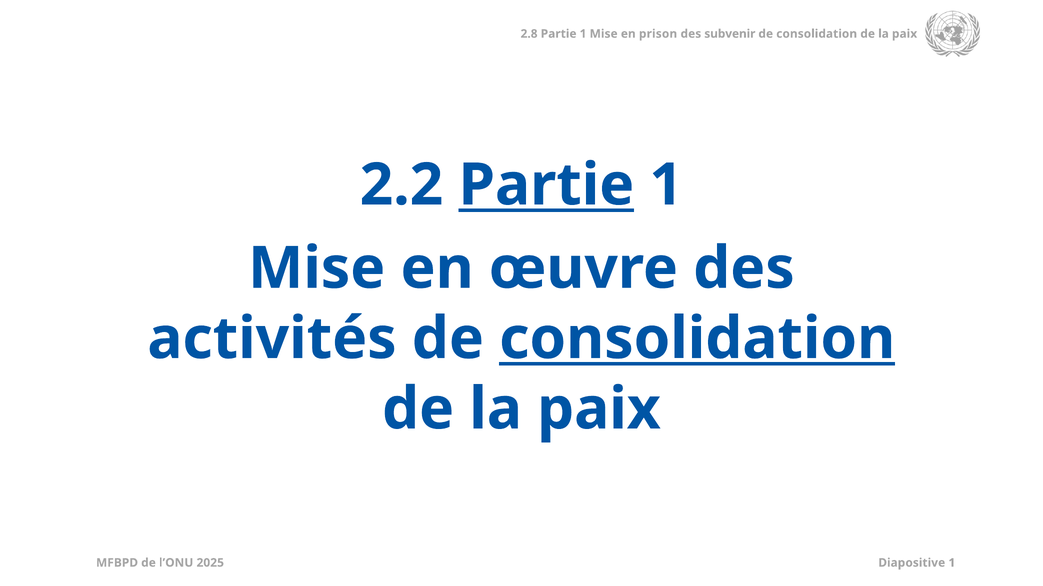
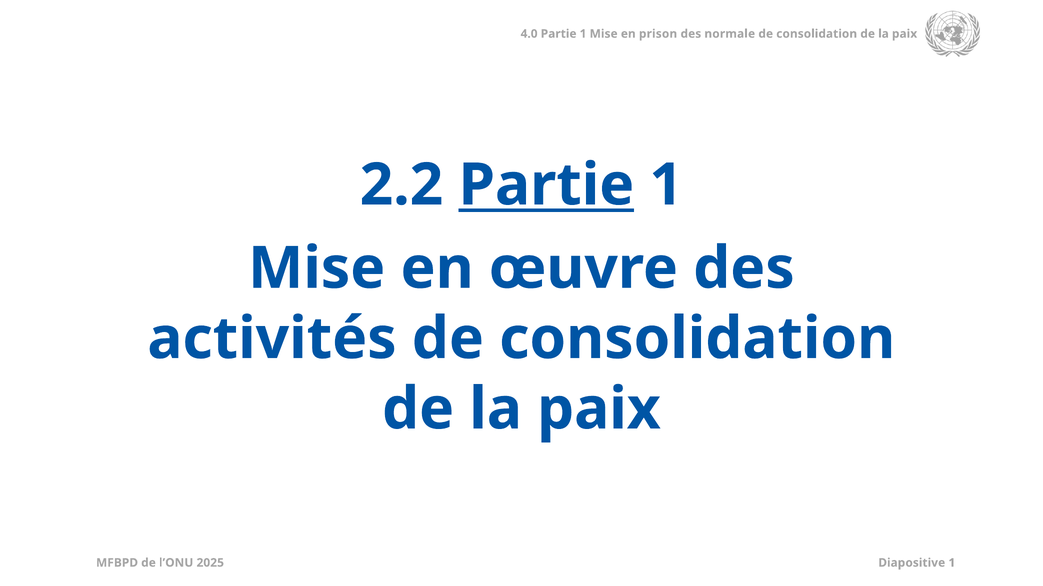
2.8: 2.8 -> 4.0
subvenir: subvenir -> normale
consolidation at (697, 339) underline: present -> none
